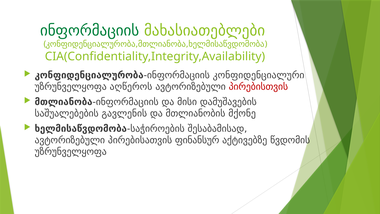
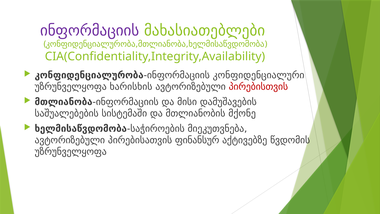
ინფორმაციის colour: green -> purple
აღწეროს: აღწეროს -> ხარისხის
გავლენის: გავლენის -> სისტემაში
შესაბამისად: შესაბამისად -> მიეკუთვნება
